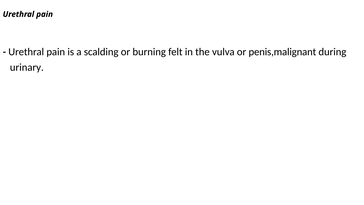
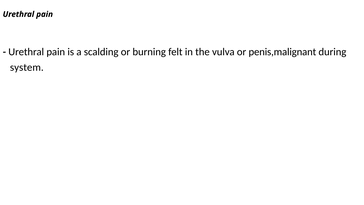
urinary: urinary -> system
